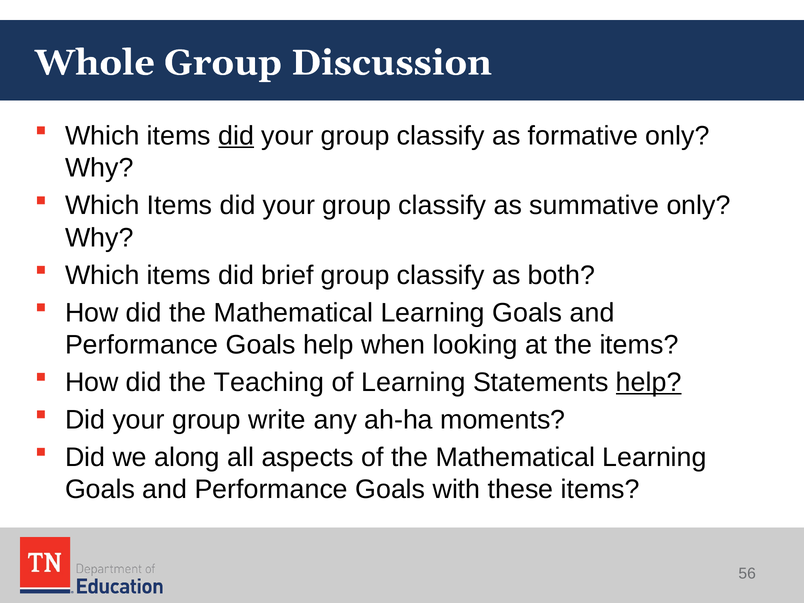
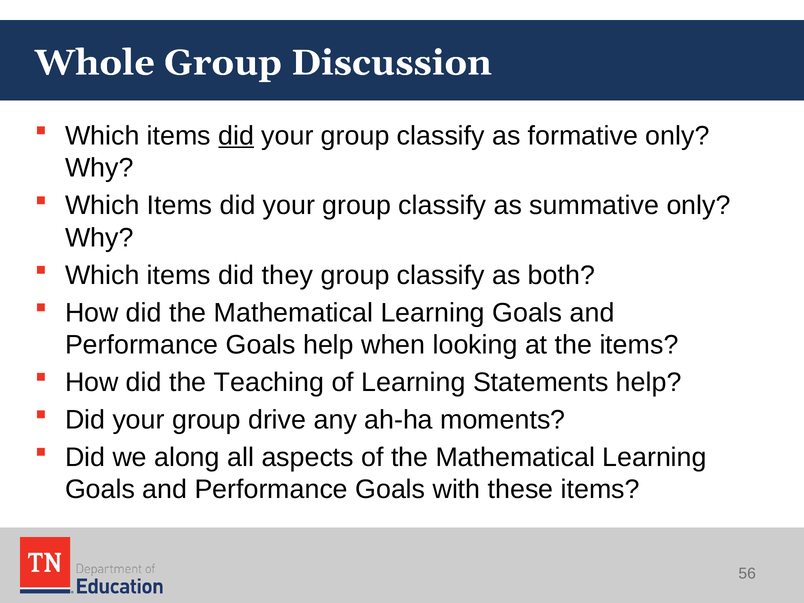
brief: brief -> they
help at (649, 382) underline: present -> none
write: write -> drive
